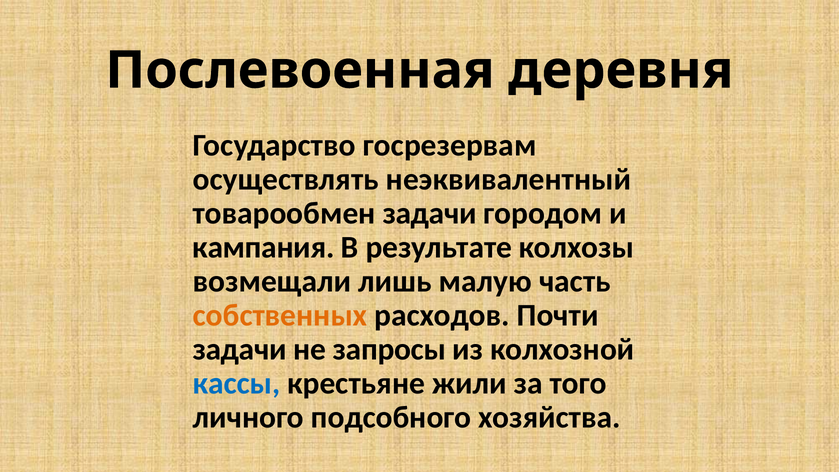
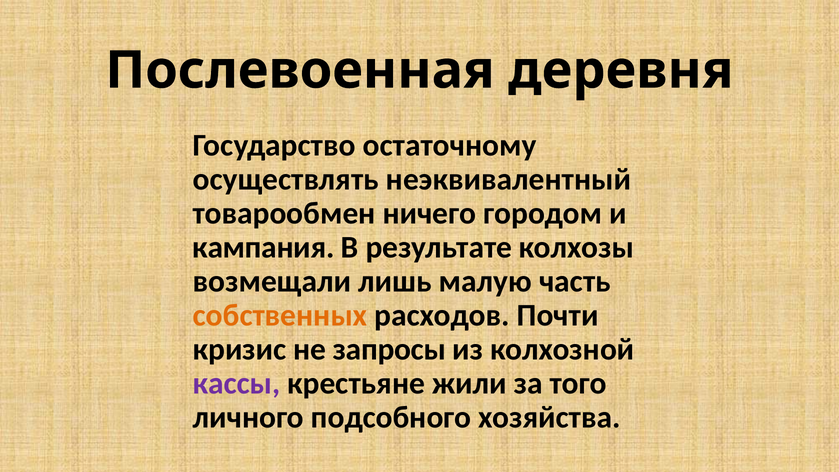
госрезервам: госрезервам -> остаточному
товарообмен задачи: задачи -> ничего
задачи at (240, 350): задачи -> кризис
кассы colour: blue -> purple
